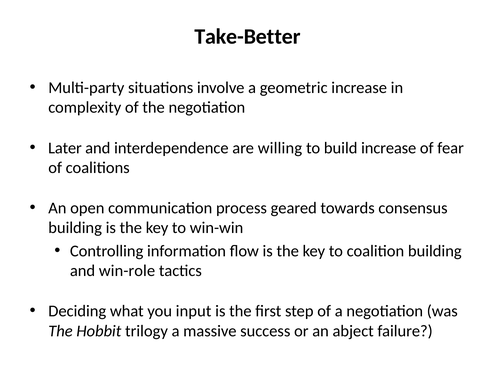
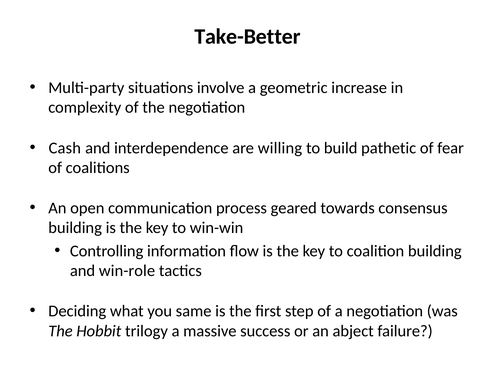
Later: Later -> Cash
build increase: increase -> pathetic
input: input -> same
